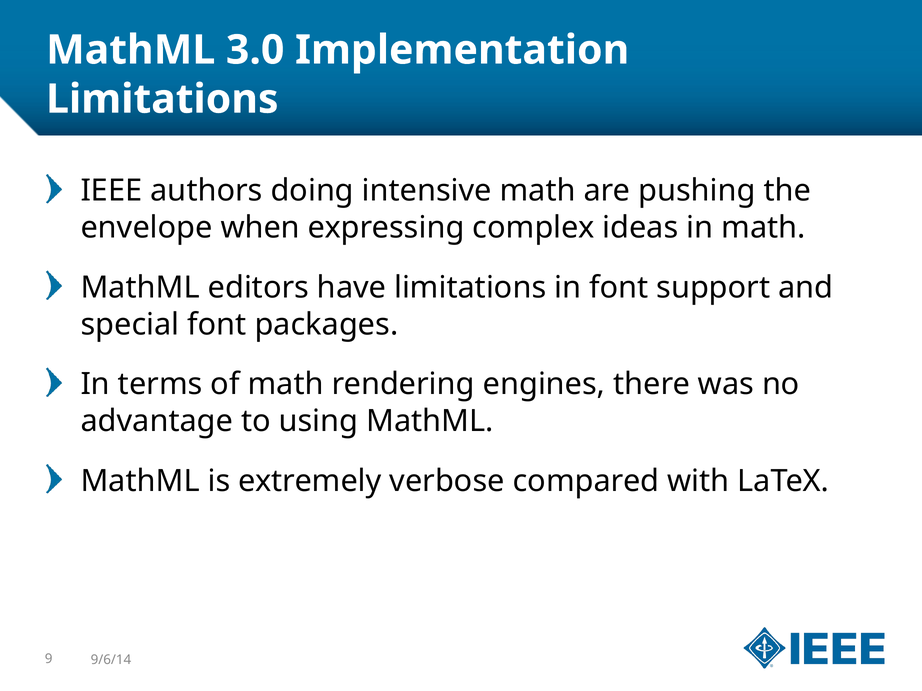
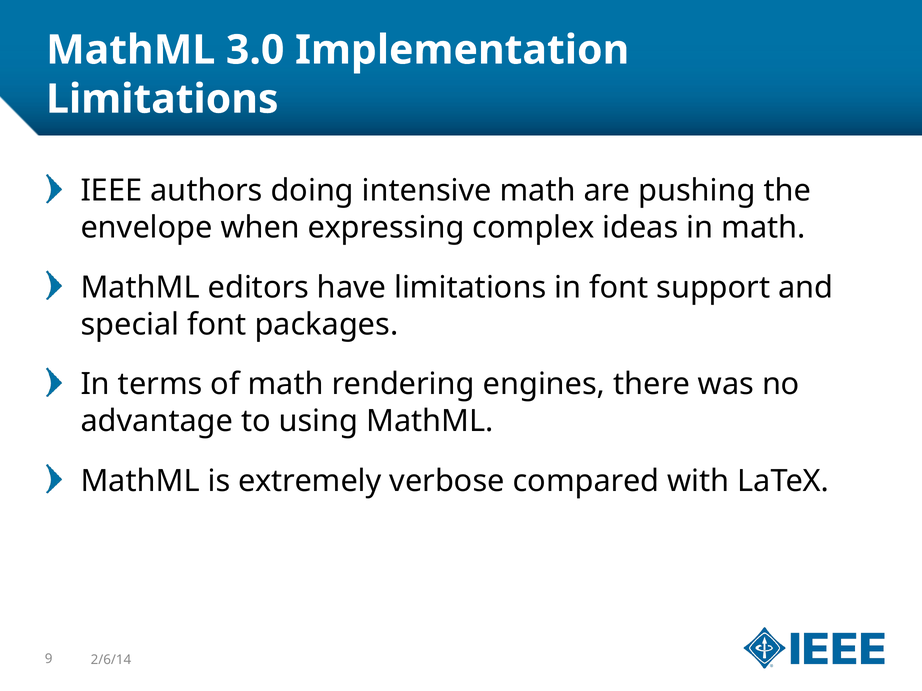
9/6/14: 9/6/14 -> 2/6/14
